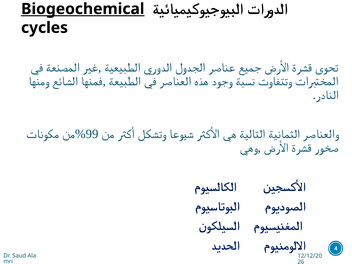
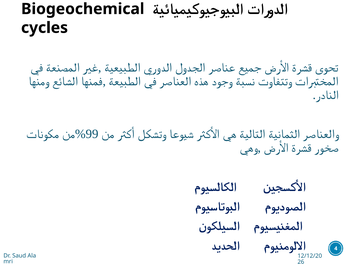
Biogeochemical underline: present -> none
